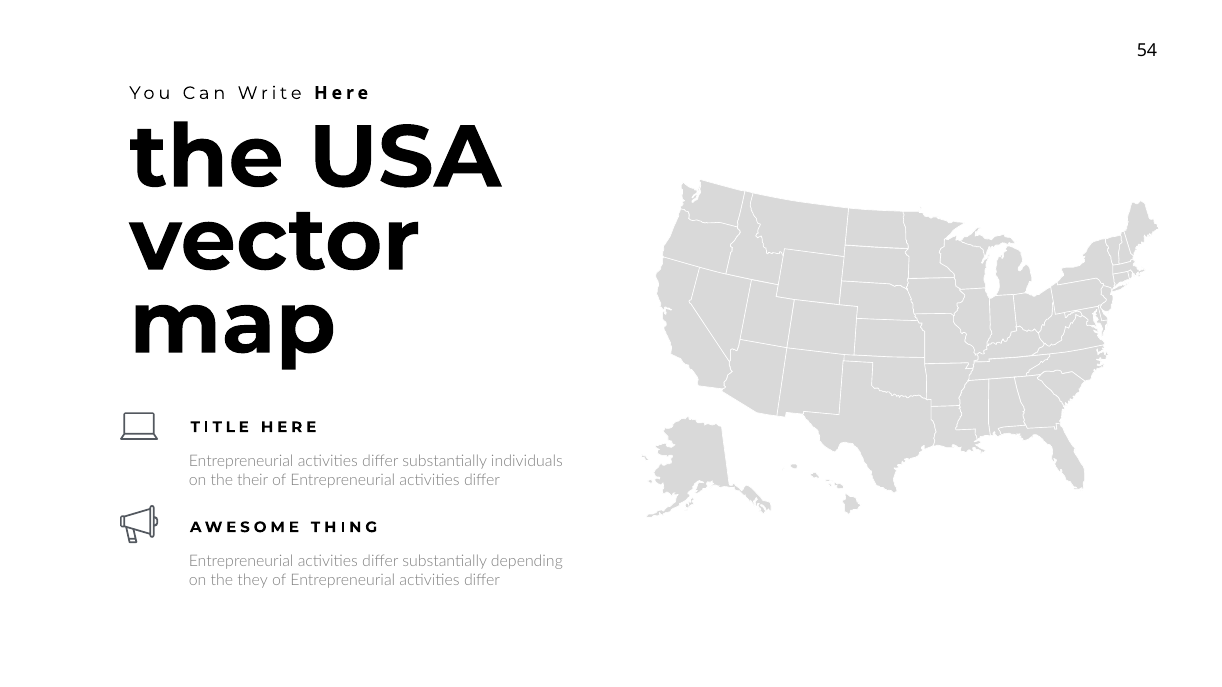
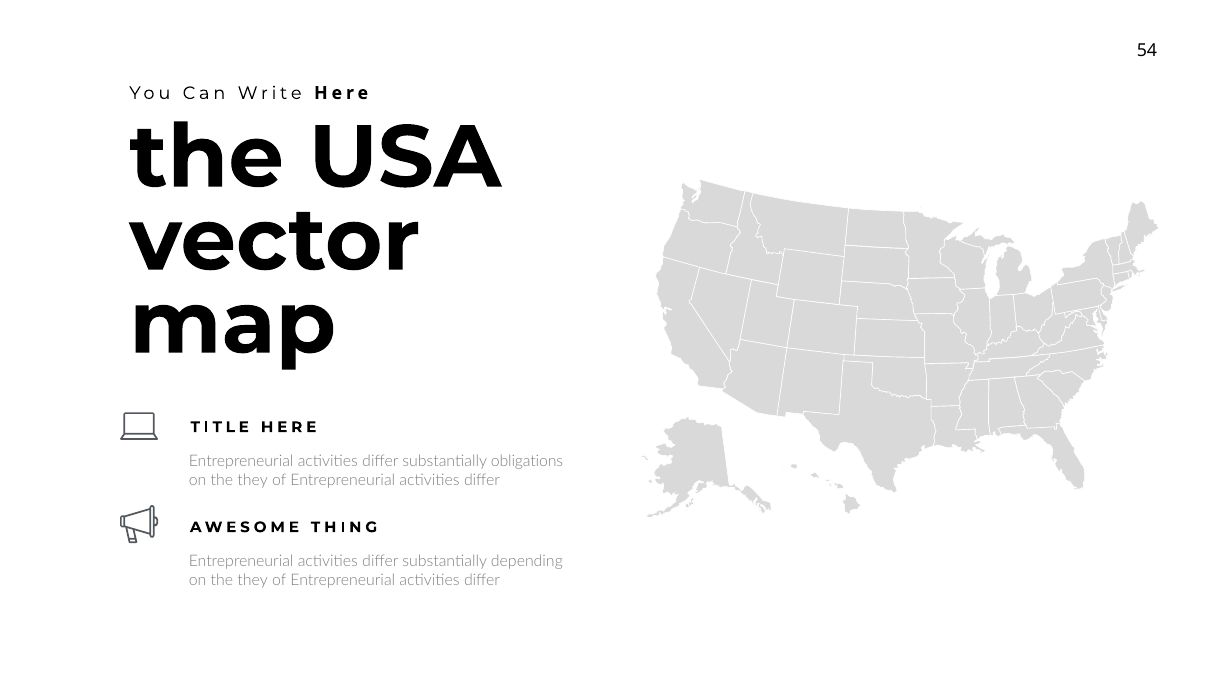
individuals: individuals -> obligations
their at (253, 480): their -> they
